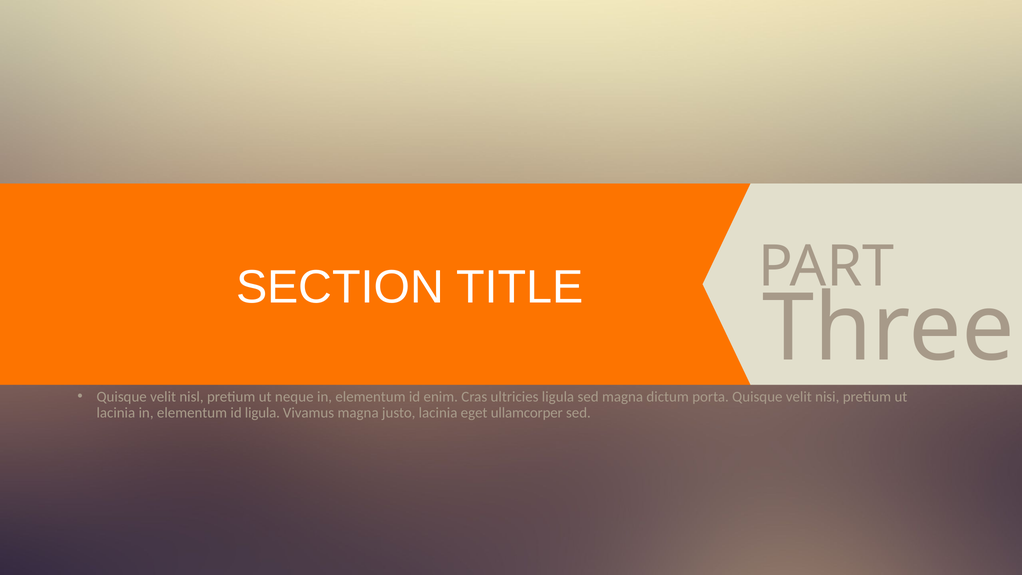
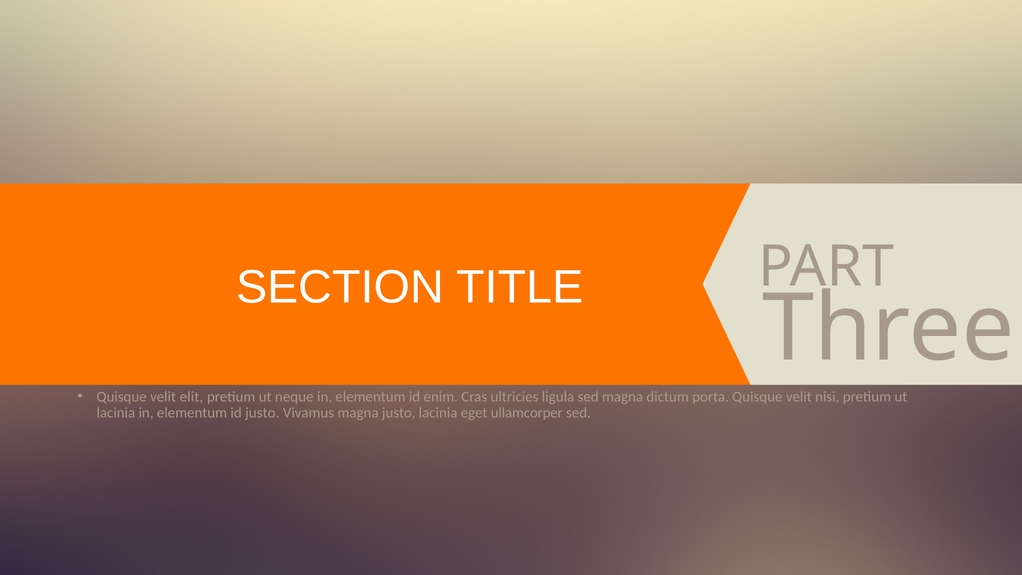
nisl: nisl -> elit
id ligula: ligula -> justo
